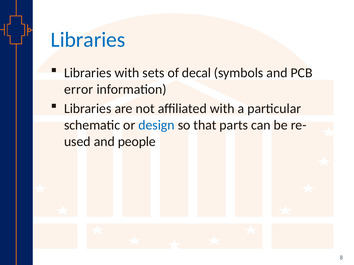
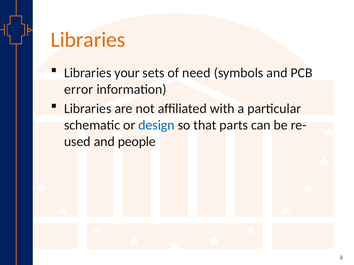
Libraries at (88, 40) colour: blue -> orange
Libraries with: with -> your
decal: decal -> need
